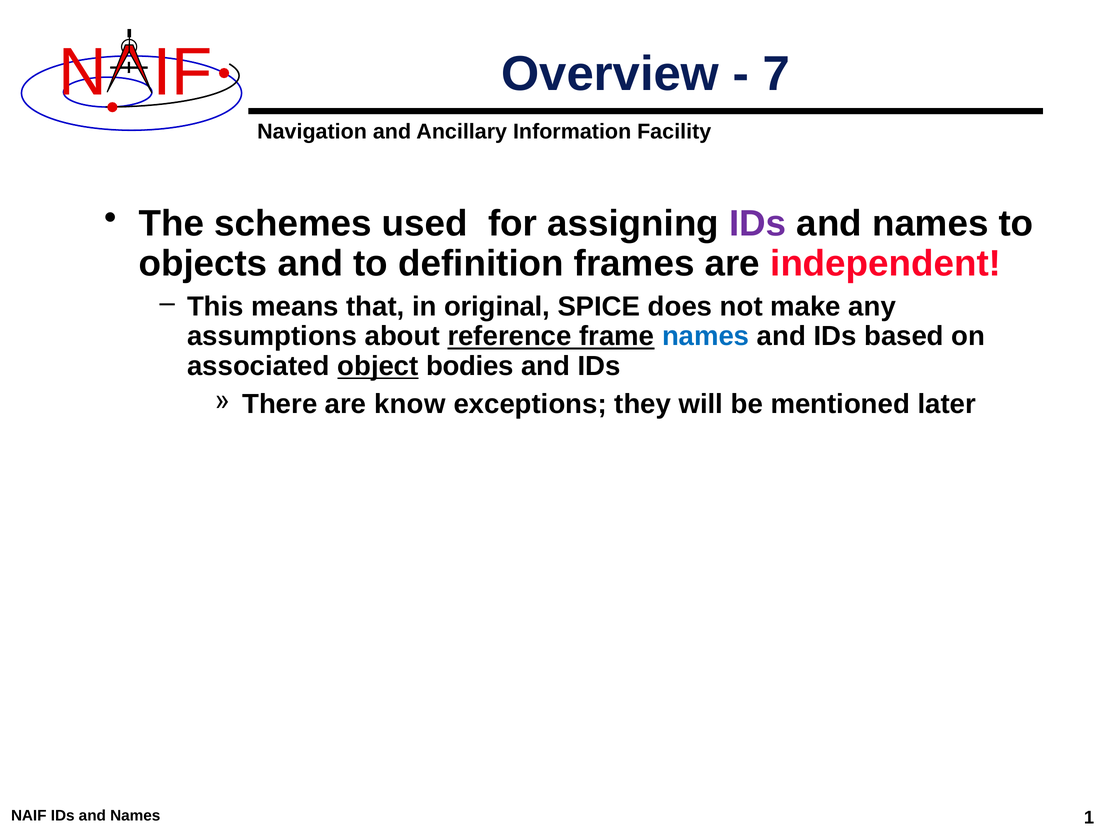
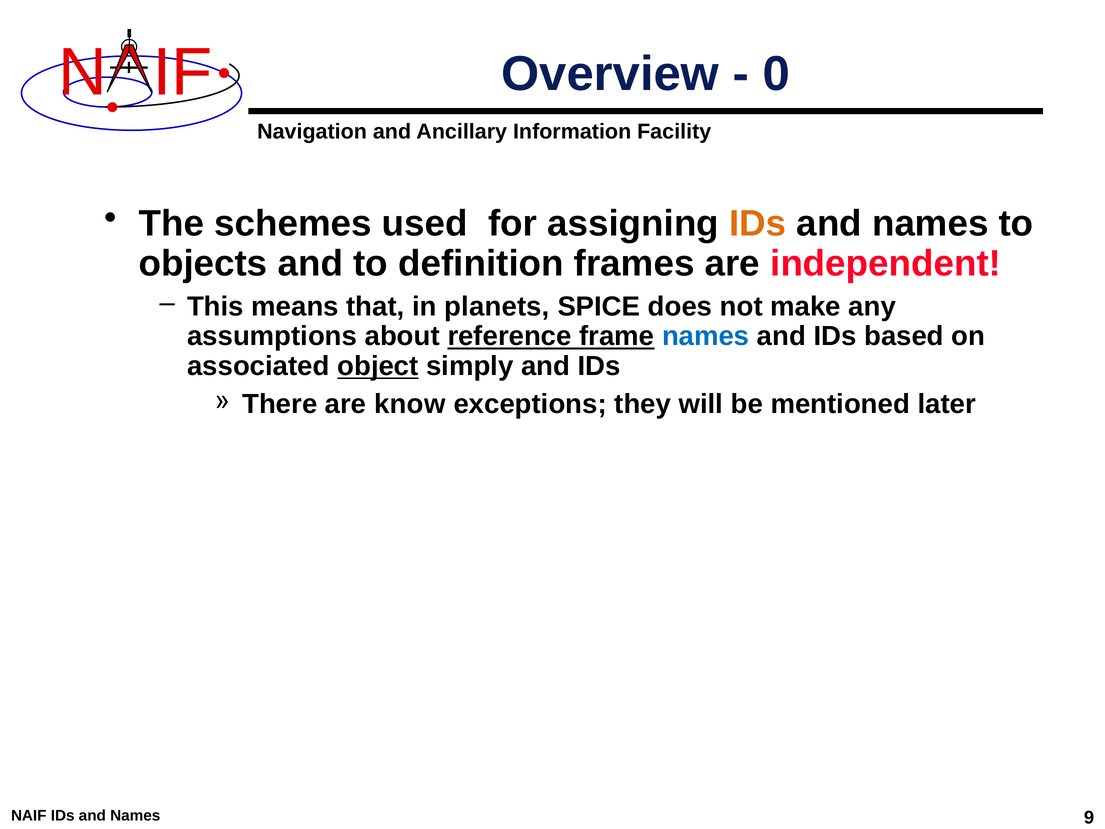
7: 7 -> 0
IDs at (758, 224) colour: purple -> orange
original: original -> planets
bodies: bodies -> simply
1: 1 -> 9
